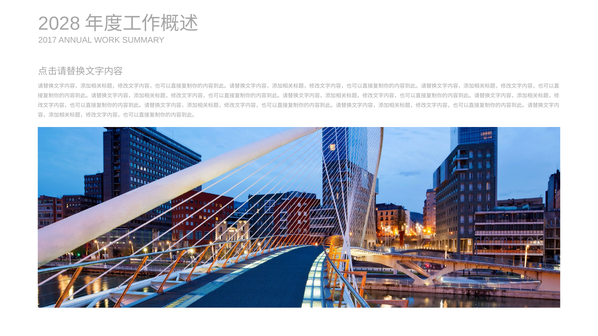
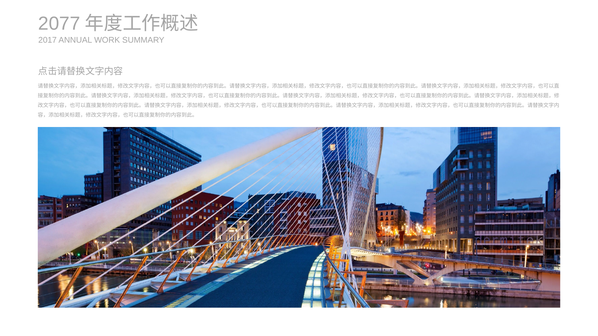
2028: 2028 -> 2077
